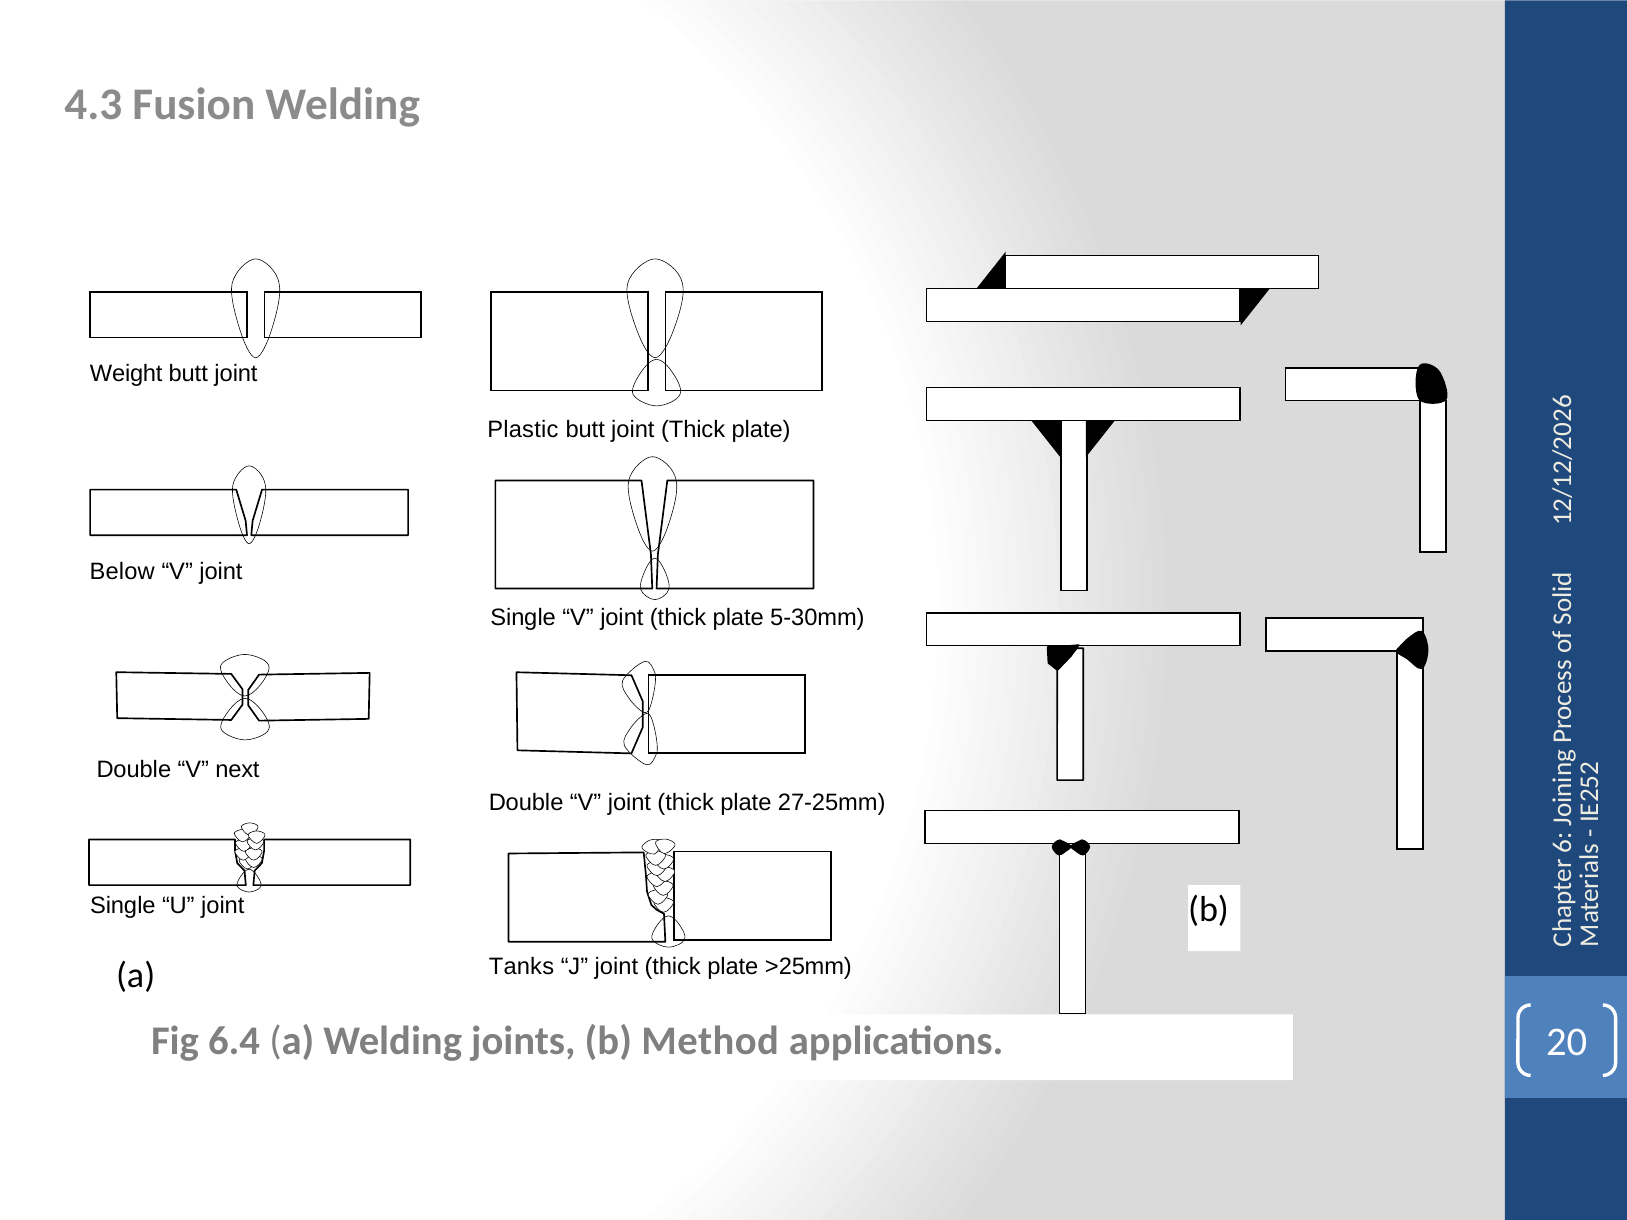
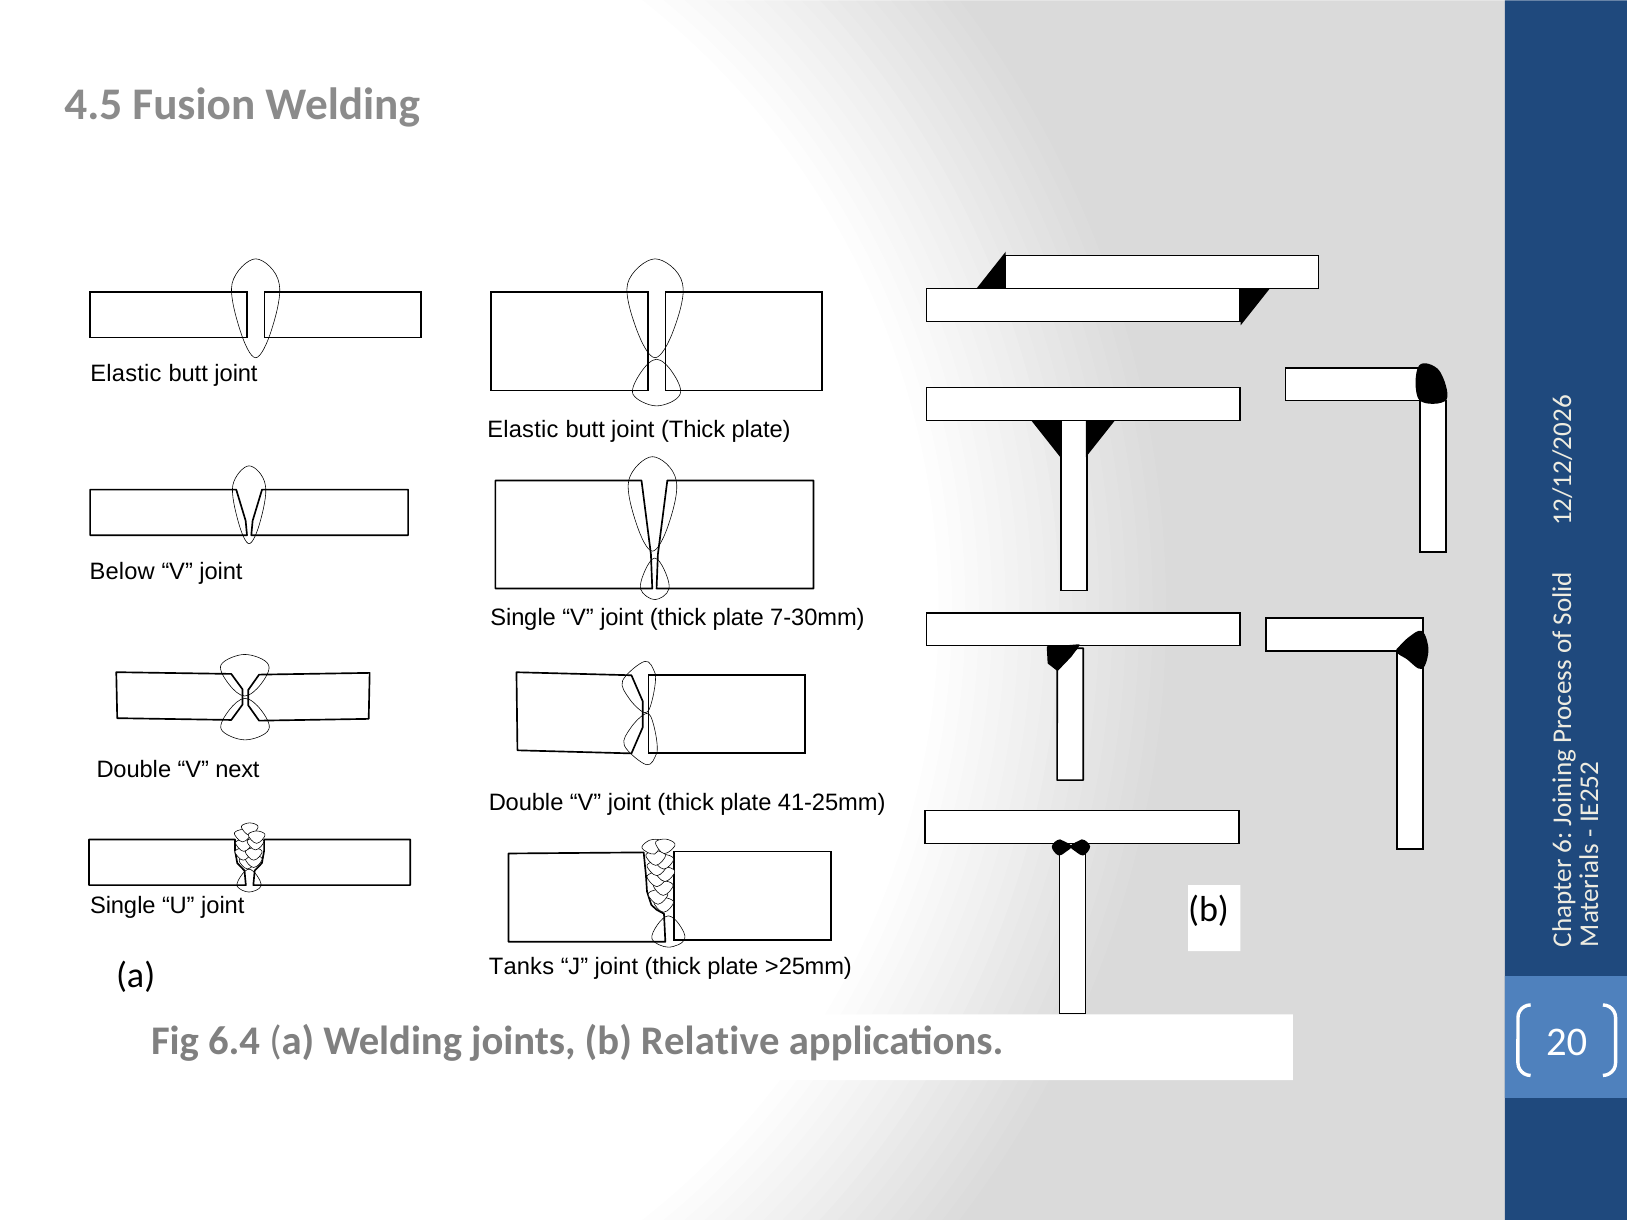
4.3: 4.3 -> 4.5
Weight at (126, 374): Weight -> Elastic
Plastic at (523, 429): Plastic -> Elastic
5-30mm: 5-30mm -> 7-30mm
27-25mm: 27-25mm -> 41-25mm
Method: Method -> Relative
